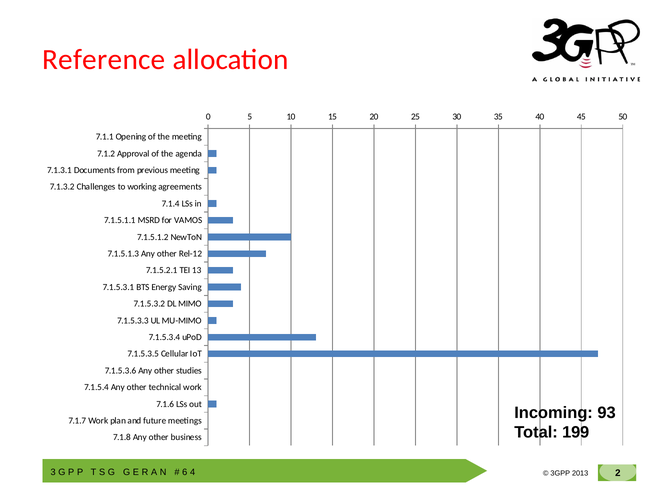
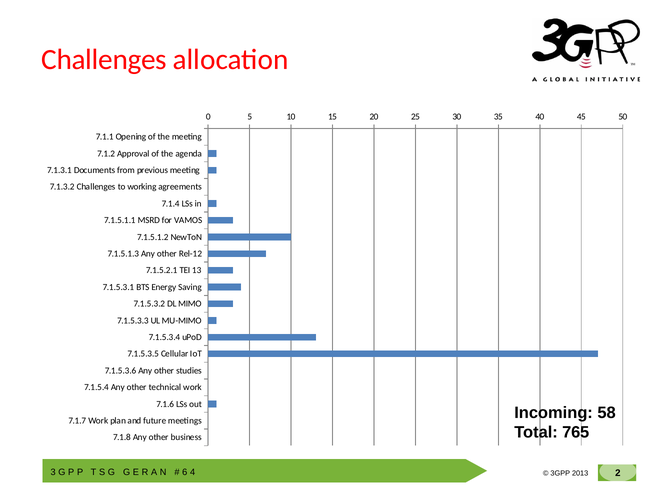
Reference at (104, 60): Reference -> Challenges
93: 93 -> 58
199: 199 -> 765
